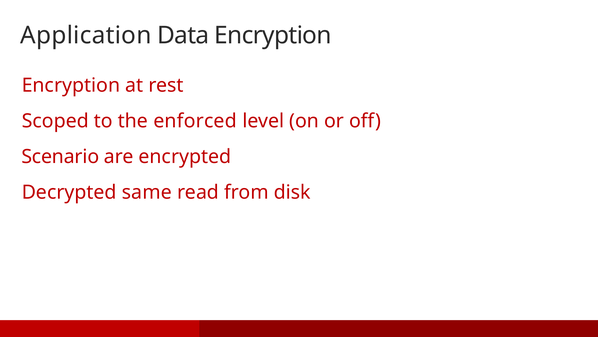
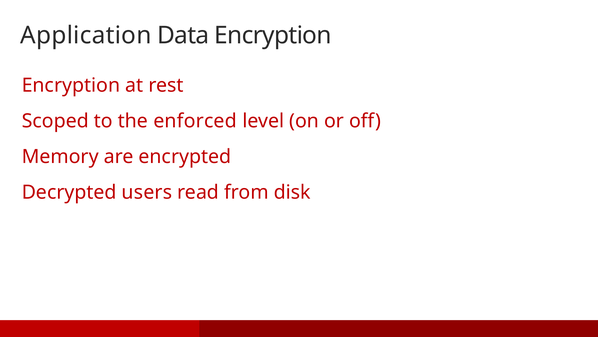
Scenario: Scenario -> Memory
same: same -> users
